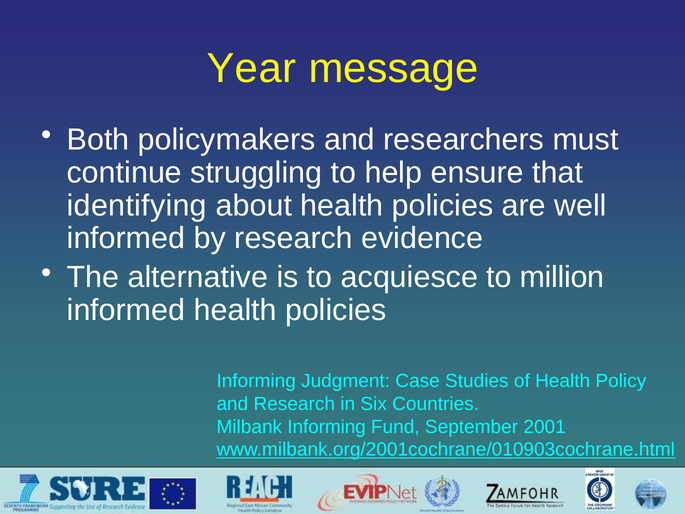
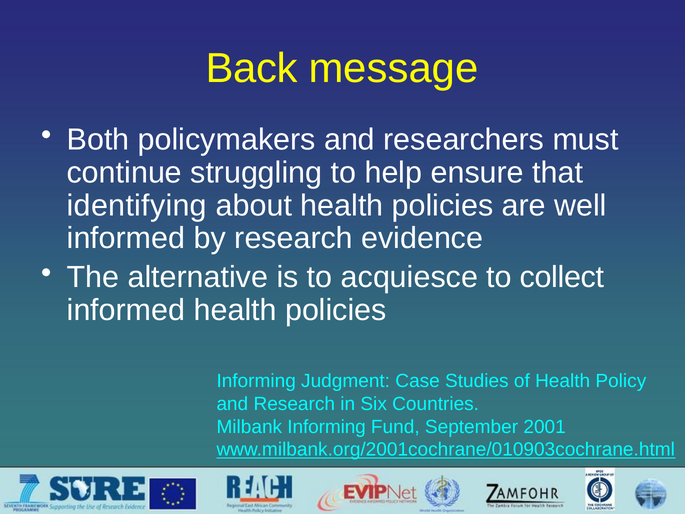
Year: Year -> Back
million: million -> collect
